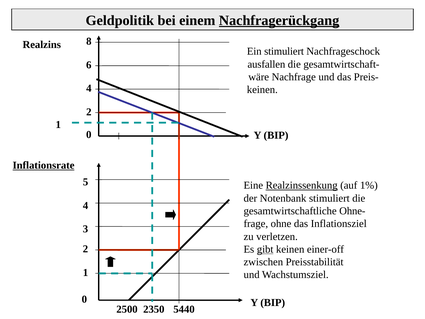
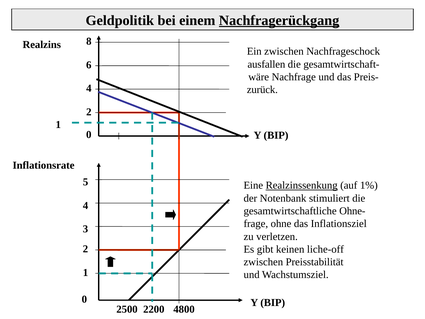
Ein stimuliert: stimuliert -> zwischen
keinen at (262, 90): keinen -> zurück
Inflationsrate underline: present -> none
gibt underline: present -> none
einer-off: einer-off -> liche-off
2350: 2350 -> 2200
5440: 5440 -> 4800
